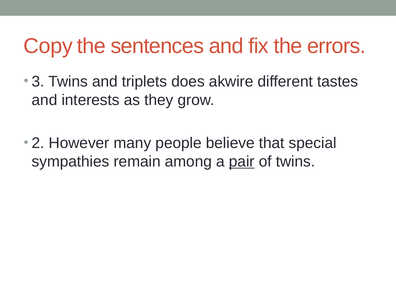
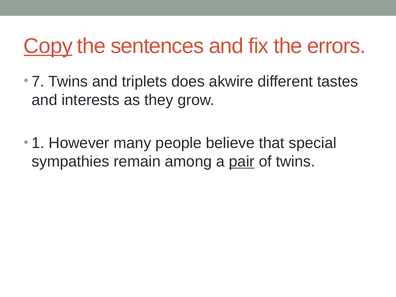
Copy underline: none -> present
3: 3 -> 7
2: 2 -> 1
